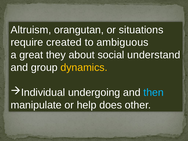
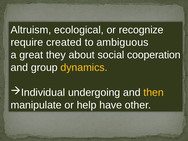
orangutan: orangutan -> ecological
situations: situations -> recognize
understand: understand -> cooperation
then colour: light blue -> yellow
does: does -> have
